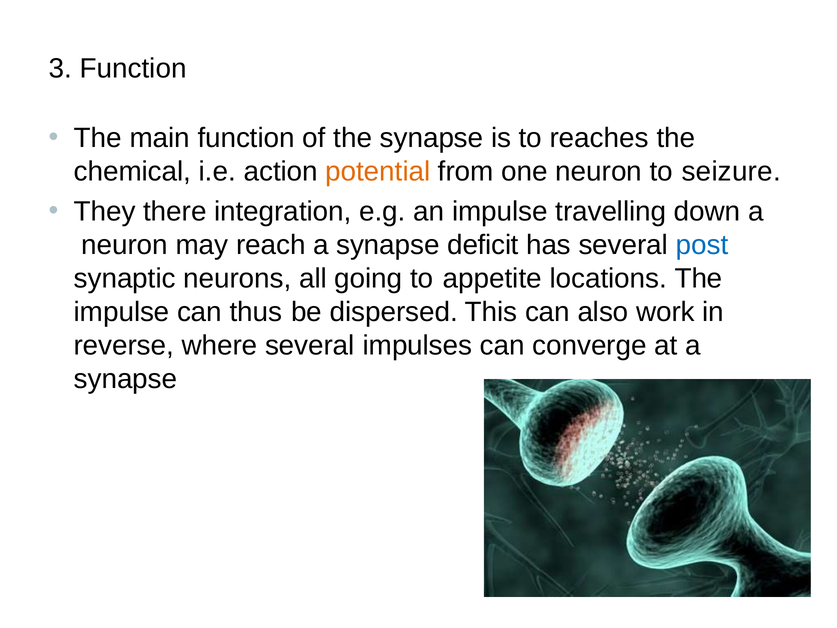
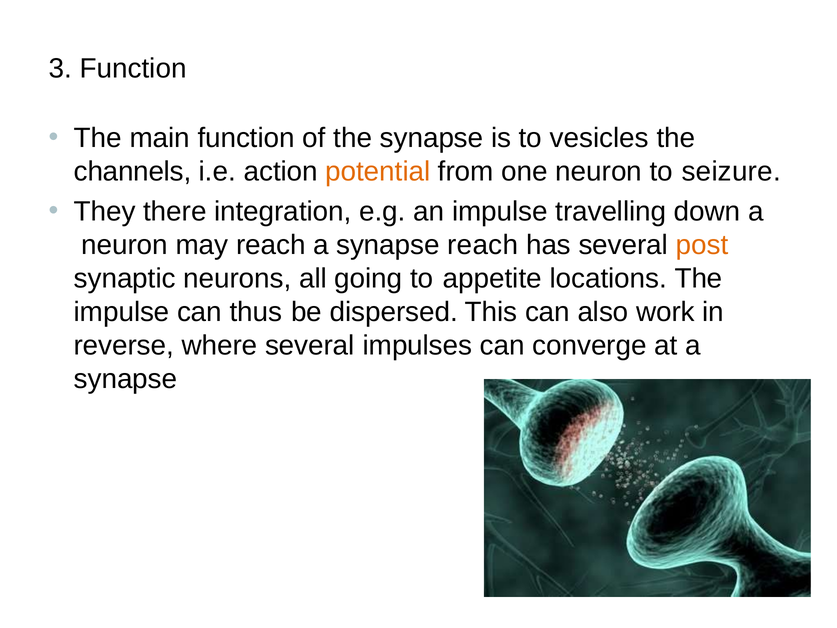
reaches: reaches -> vesicles
chemical: chemical -> channels
synapse deficit: deficit -> reach
post colour: blue -> orange
